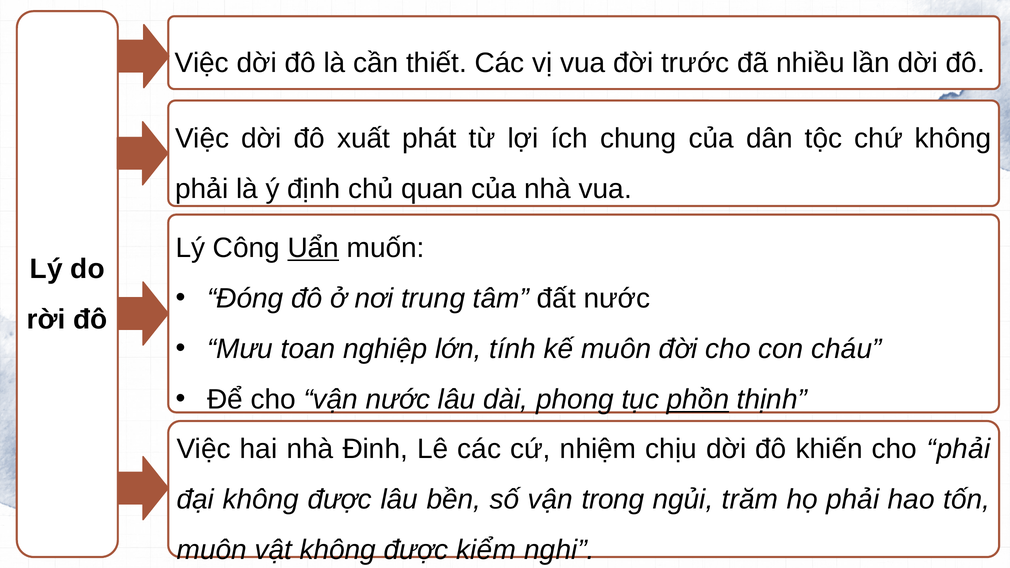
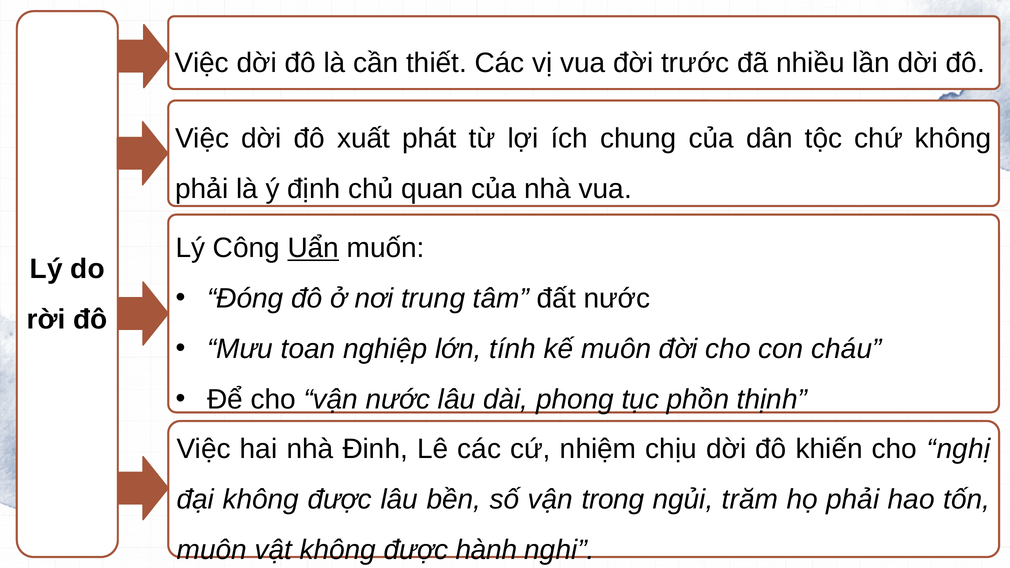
phồn underline: present -> none
cho phải: phải -> nghị
kiểm: kiểm -> hành
